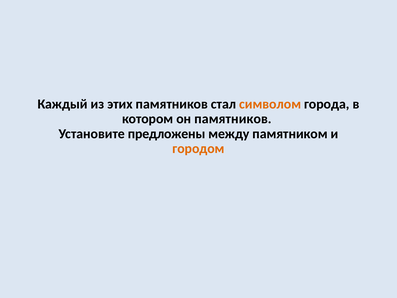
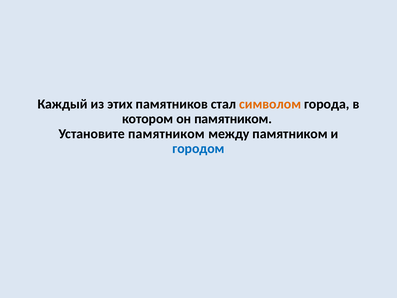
он памятников: памятников -> памятником
Установите предложены: предложены -> памятником
городом colour: orange -> blue
